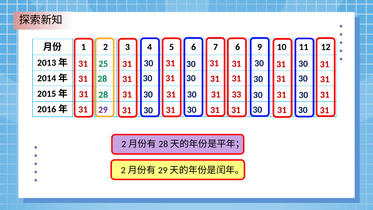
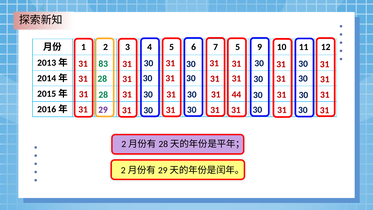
7 6: 6 -> 5
25: 25 -> 83
33: 33 -> 44
